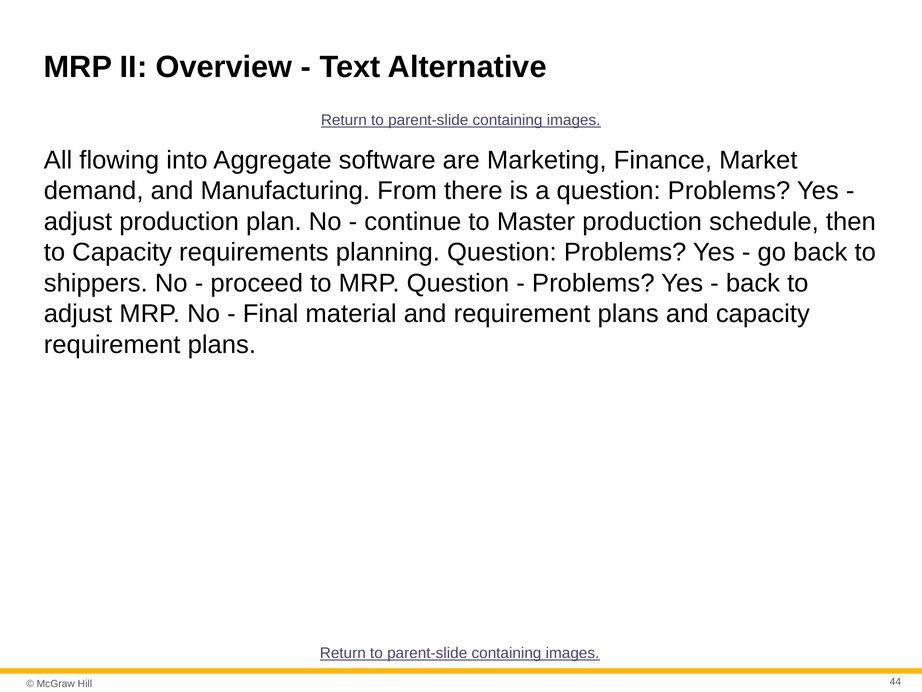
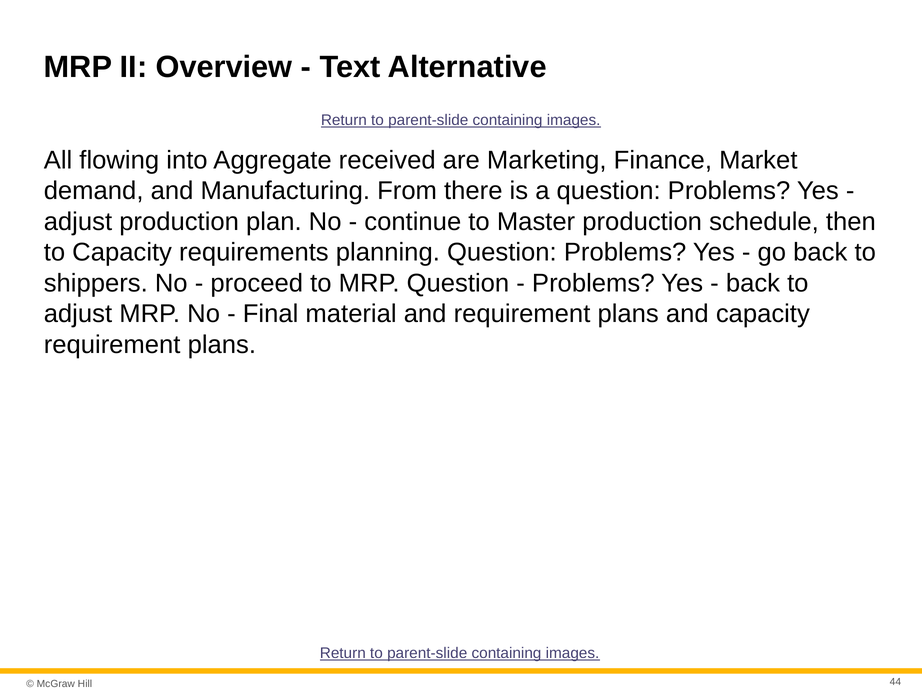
software: software -> received
